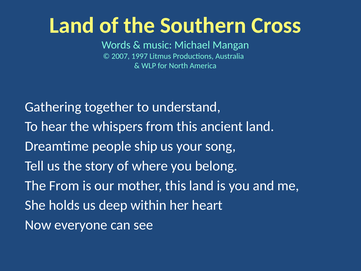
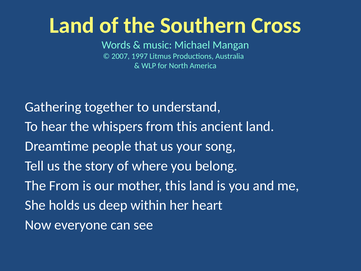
ship: ship -> that
